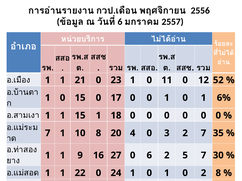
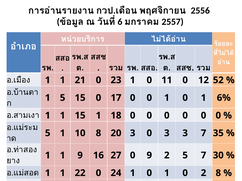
0 at (63, 98): 0 -> 5
7 at (48, 133): 7 -> 5
20 4: 4 -> 3
3 2: 2 -> 3
27 0 6: 6 -> 9
